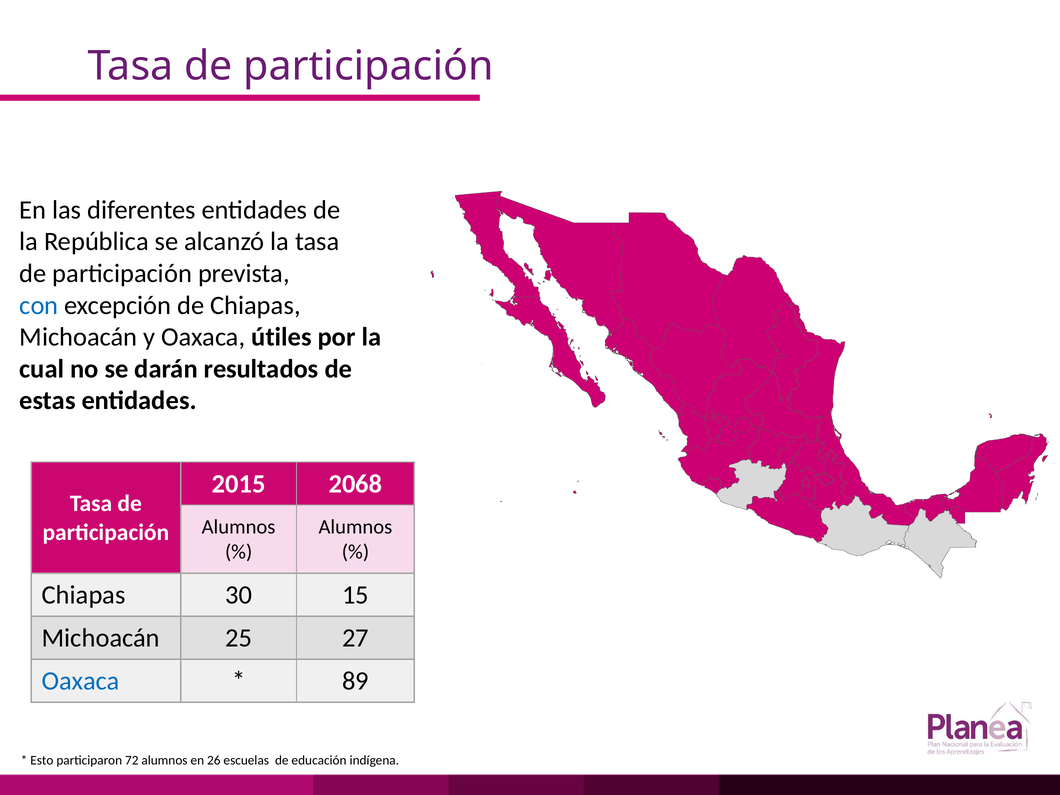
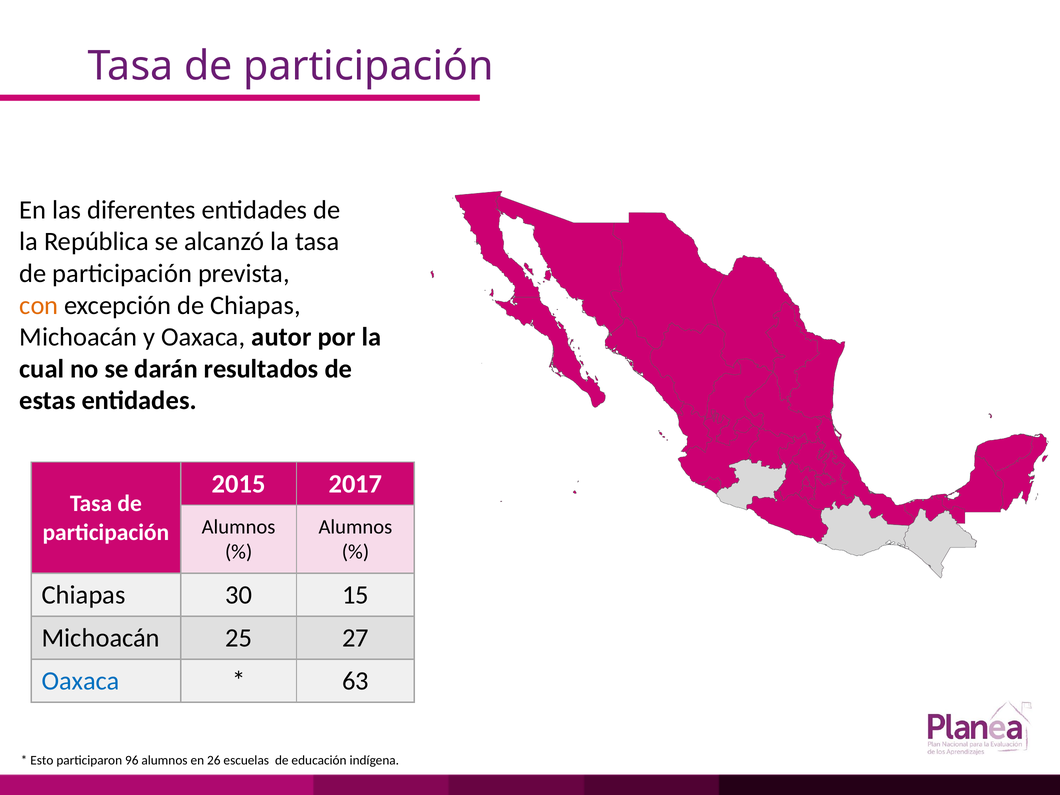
con colour: blue -> orange
útiles: útiles -> autor
2068: 2068 -> 2017
89: 89 -> 63
72: 72 -> 96
